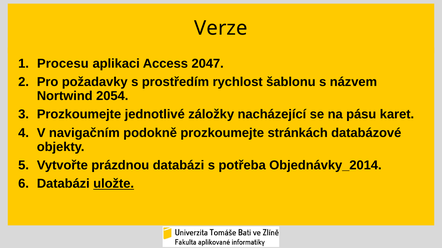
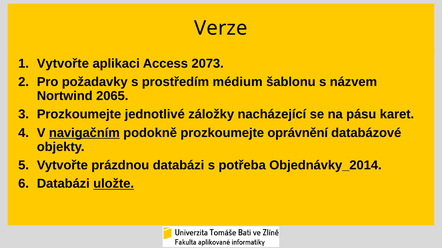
Procesu at (63, 64): Procesu -> Vytvořte
2047: 2047 -> 2073
rychlost: rychlost -> médium
2054: 2054 -> 2065
navigačním underline: none -> present
stránkách: stránkách -> oprávnění
